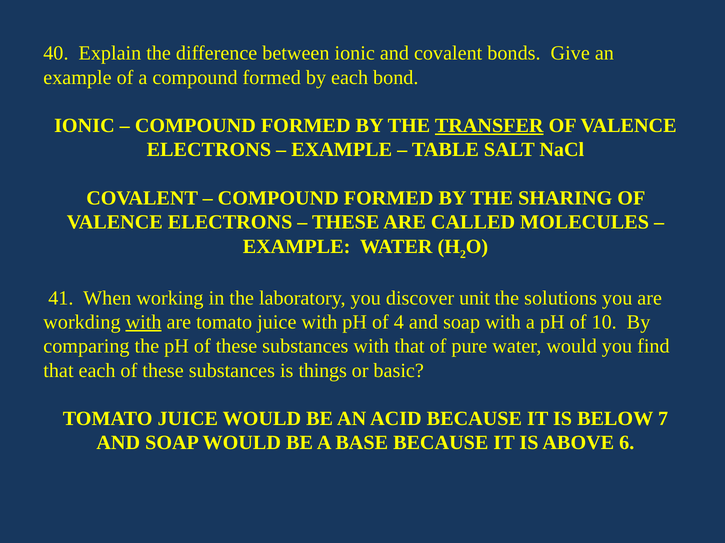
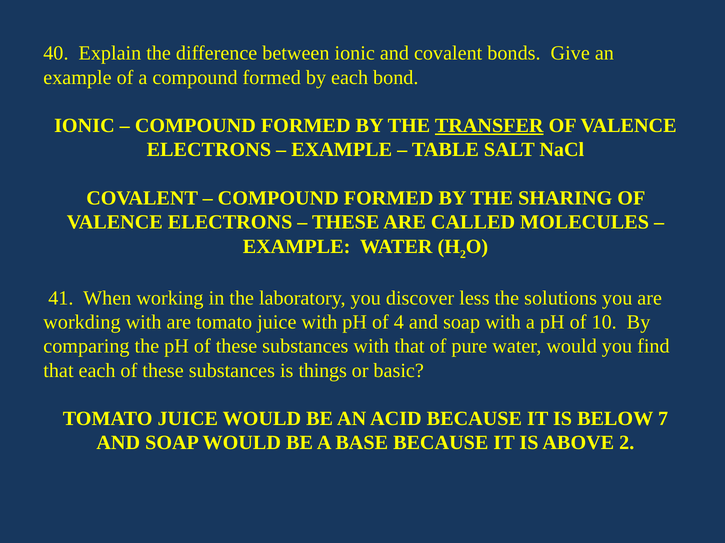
unit: unit -> less
with at (144, 323) underline: present -> none
ABOVE 6: 6 -> 2
